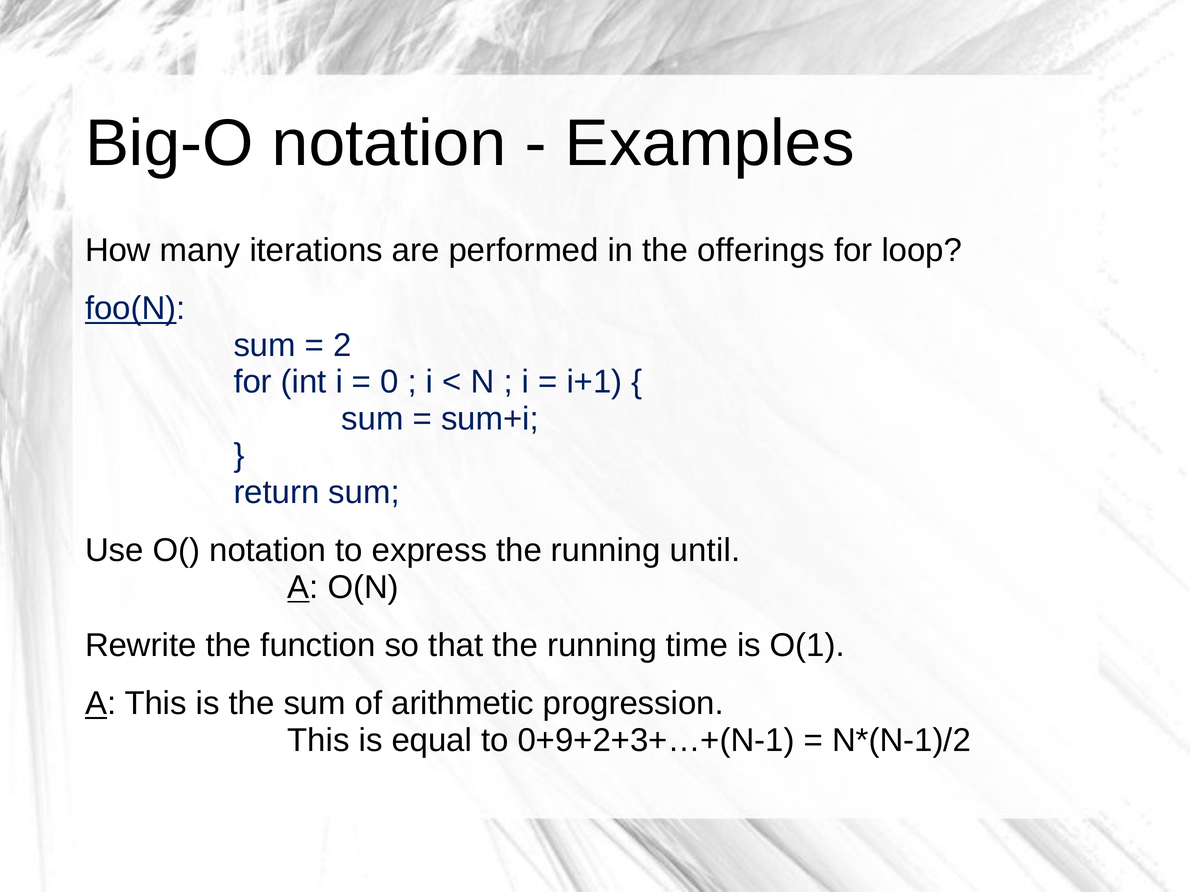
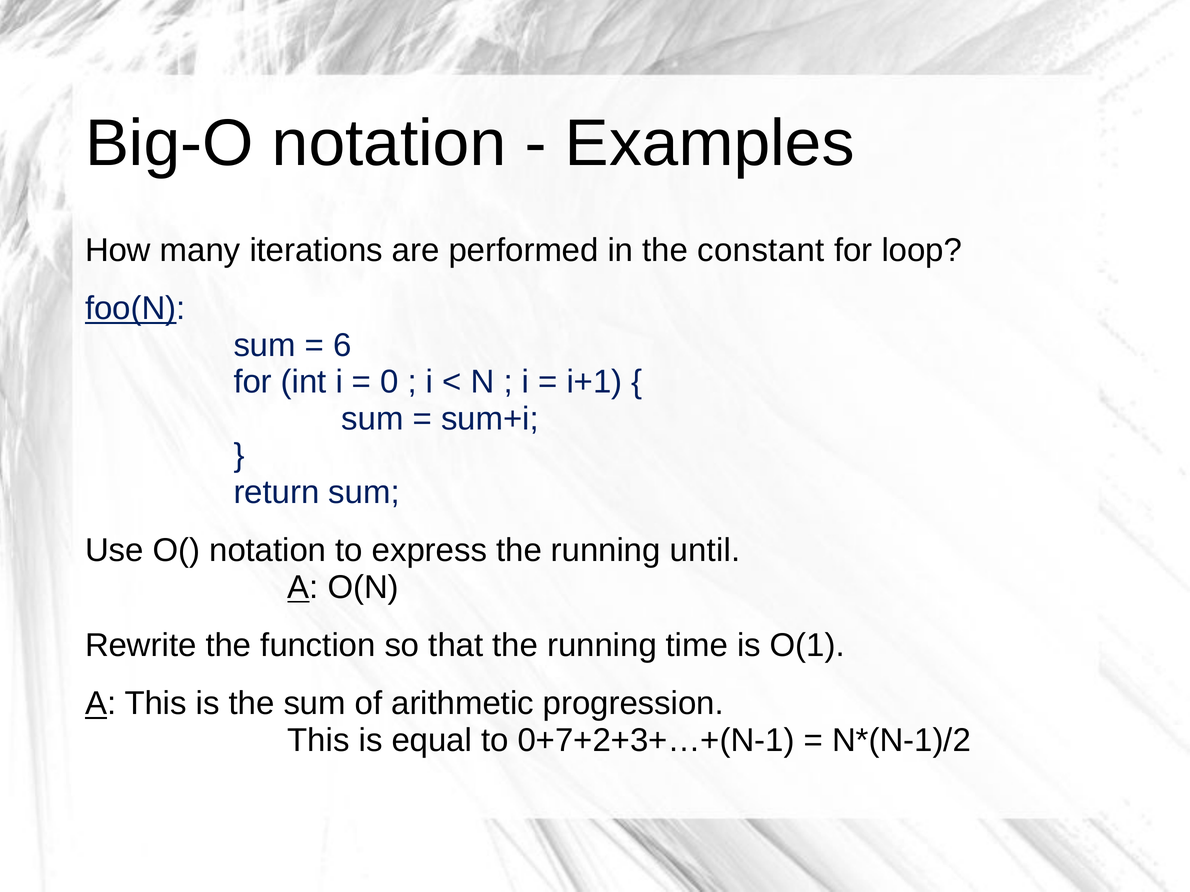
offerings: offerings -> constant
2: 2 -> 6
0+9+2+3+…+(N-1: 0+9+2+3+…+(N-1 -> 0+7+2+3+…+(N-1
